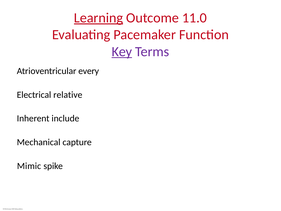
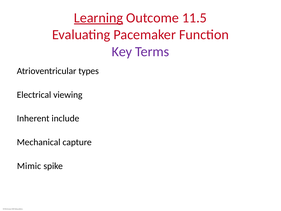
11.0: 11.0 -> 11.5
Key underline: present -> none
every: every -> types
relative: relative -> viewing
